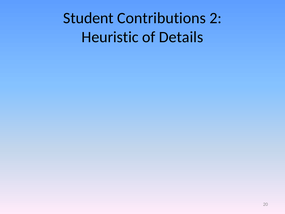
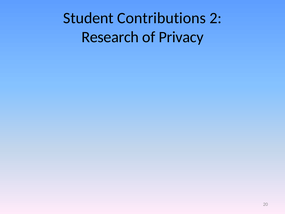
Heuristic: Heuristic -> Research
Details: Details -> Privacy
